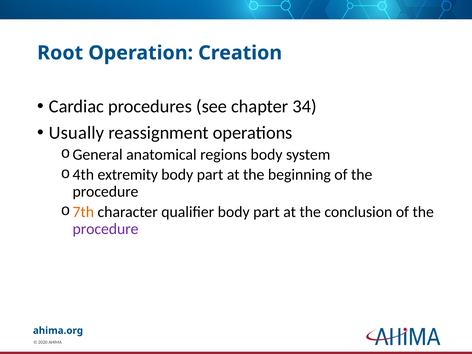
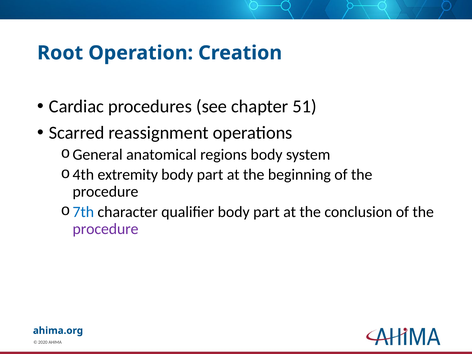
34: 34 -> 51
Usually: Usually -> Scarred
7th colour: orange -> blue
